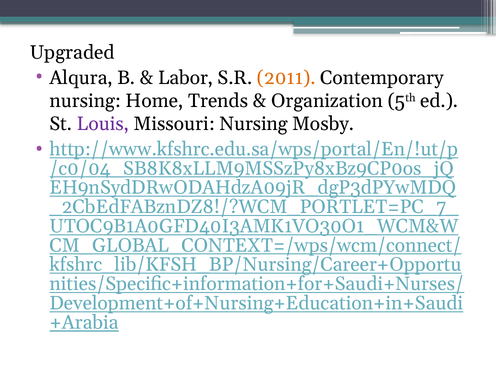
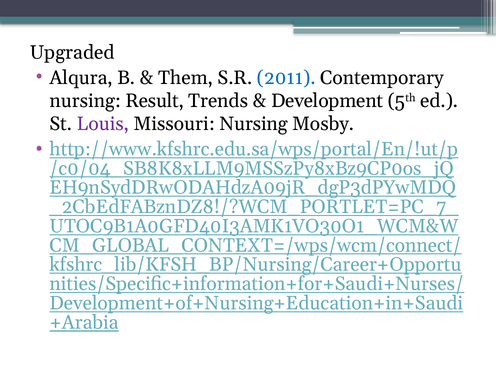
Labor: Labor -> Them
2011 colour: orange -> blue
Home: Home -> Result
Organization: Organization -> Development
